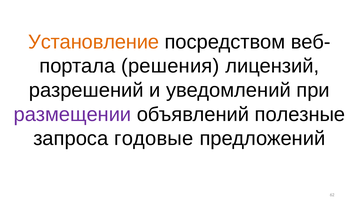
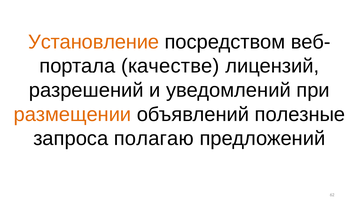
решения: решения -> качестве
размещении colour: purple -> orange
годовые: годовые -> полагаю
